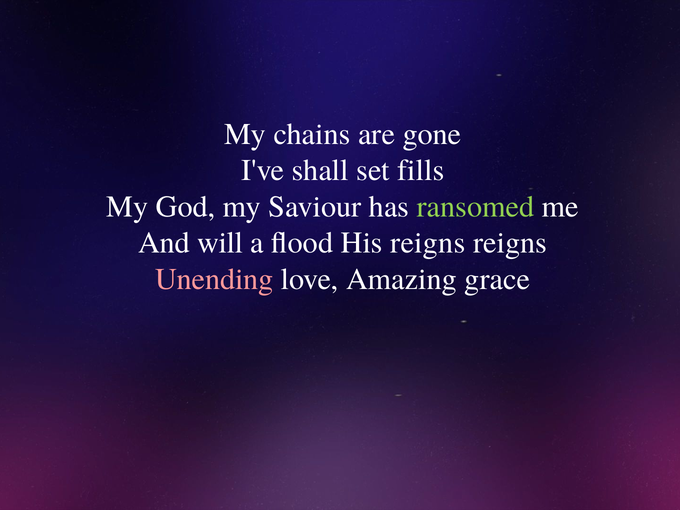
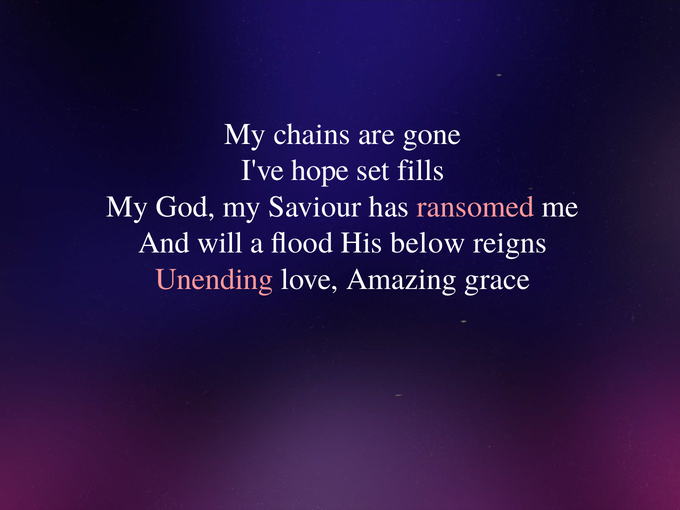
shall: shall -> hope
ransomed colour: light green -> pink
His reigns: reigns -> below
